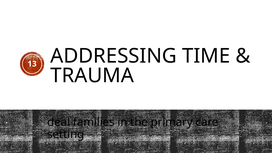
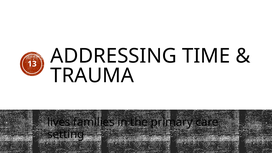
deal: deal -> lives
